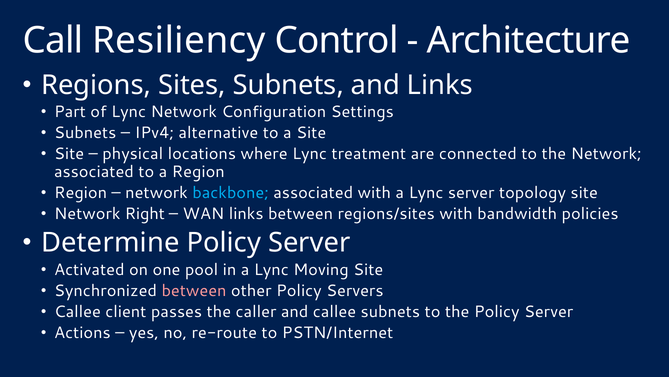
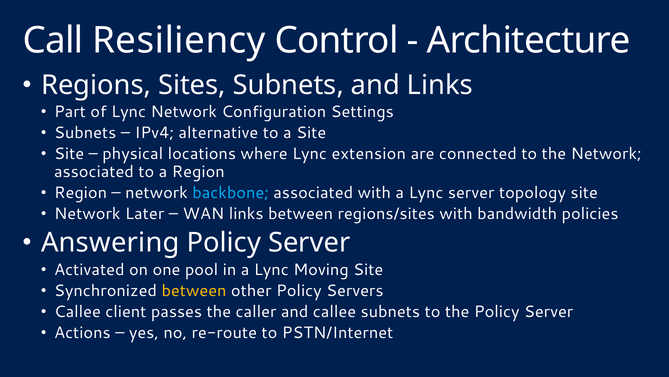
treatment: treatment -> extension
Right: Right -> Later
Determine: Determine -> Answering
between at (194, 290) colour: pink -> yellow
